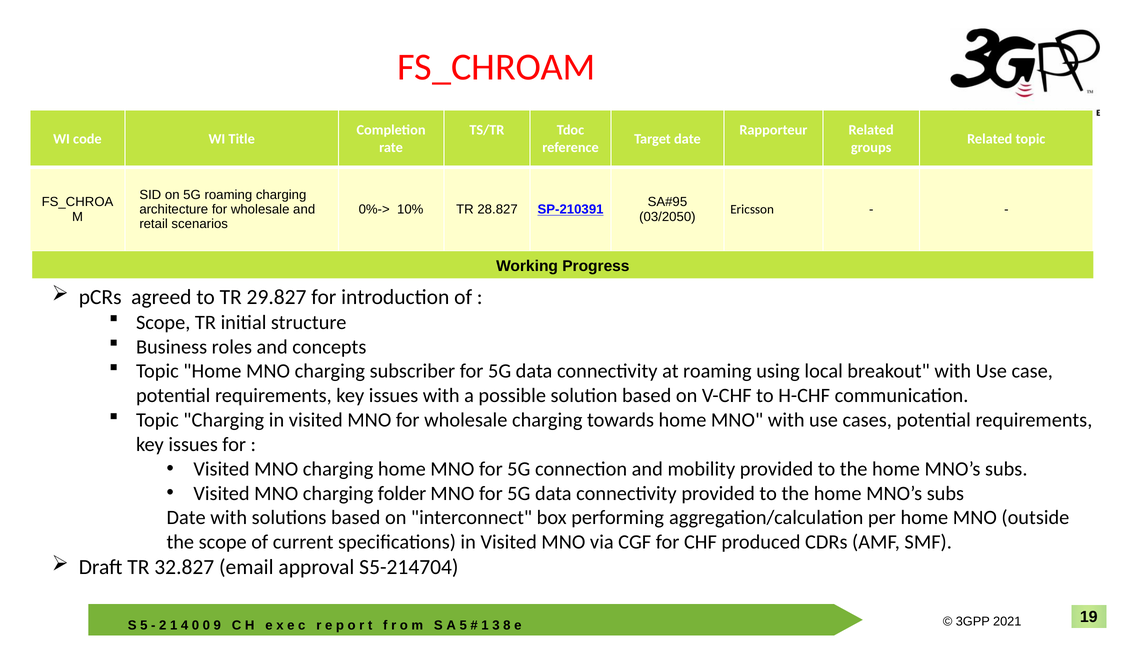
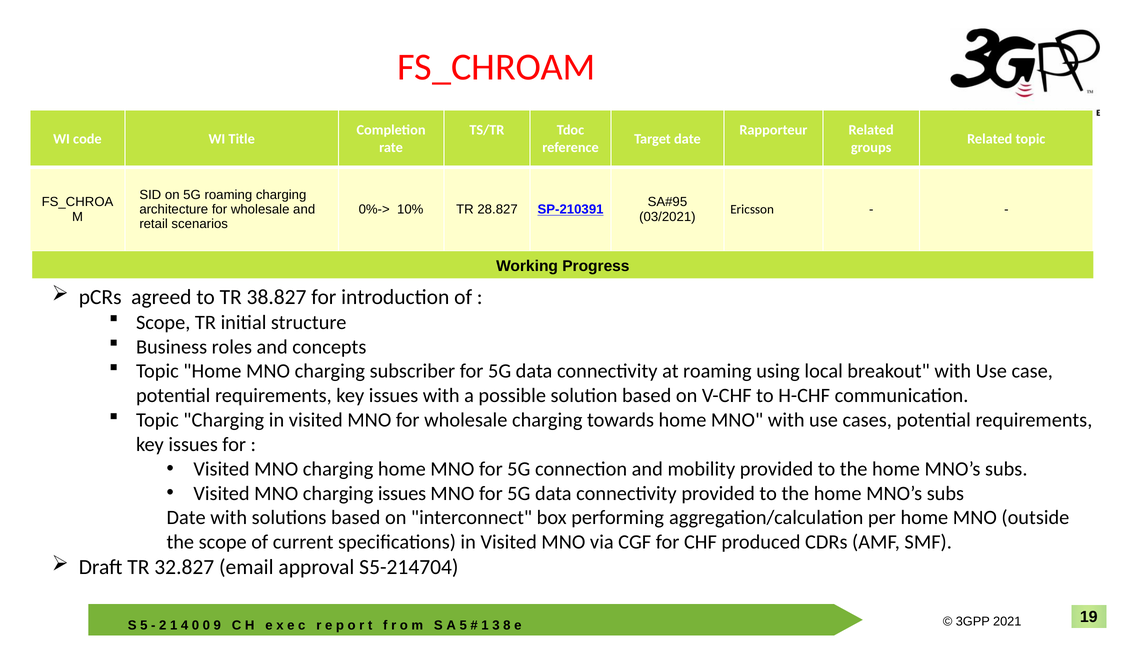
03/2050: 03/2050 -> 03/2021
29.827: 29.827 -> 38.827
charging folder: folder -> issues
